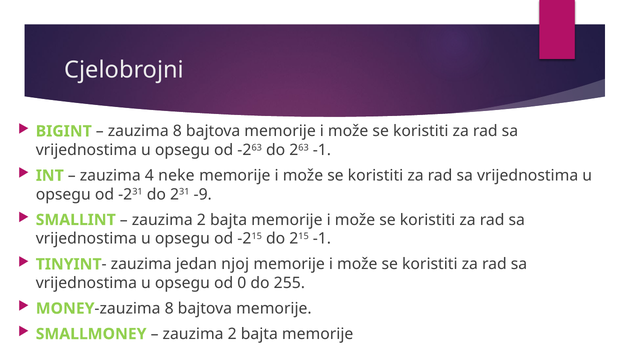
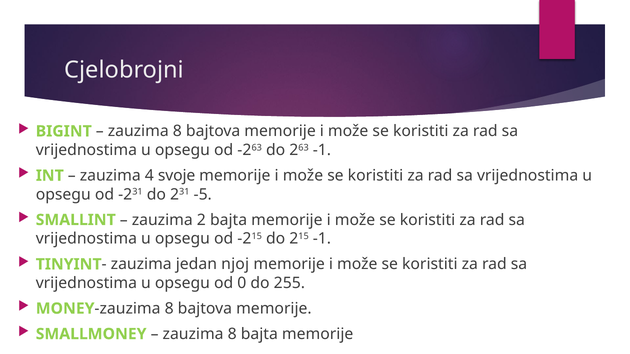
neke: neke -> svoje
-9: -9 -> -5
2 at (232, 334): 2 -> 8
